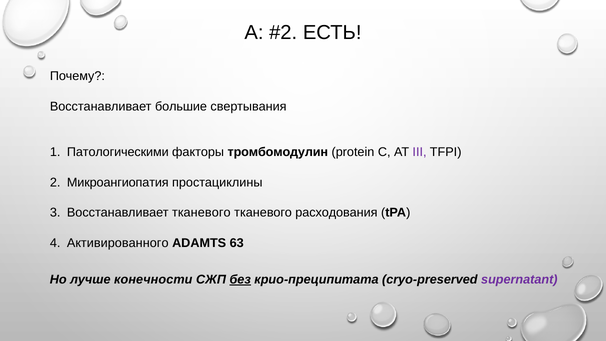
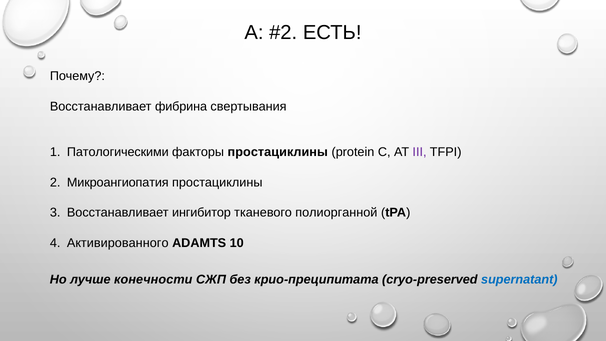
большие: большие -> фибрина
факторы тромбомодулин: тромбомодулин -> простациклины
Восстанавливает тканевого: тканевого -> ингибитор
расходования: расходования -> полиорганной
63: 63 -> 10
без underline: present -> none
supernatant colour: purple -> blue
